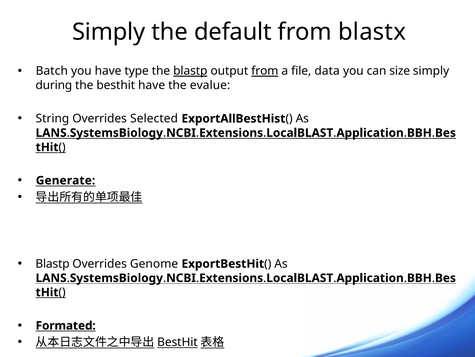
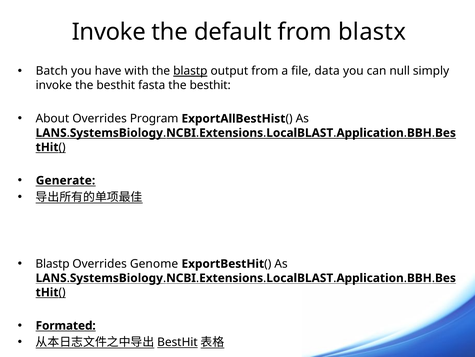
Simply at (109, 32): Simply -> Invoke
type: type -> with
from at (265, 71) underline: present -> none
size: size -> null
during at (54, 85): during -> invoke
besthit have: have -> fasta
evalue at (210, 85): evalue -> besthit
String: String -> About
Selected: Selected -> Program
